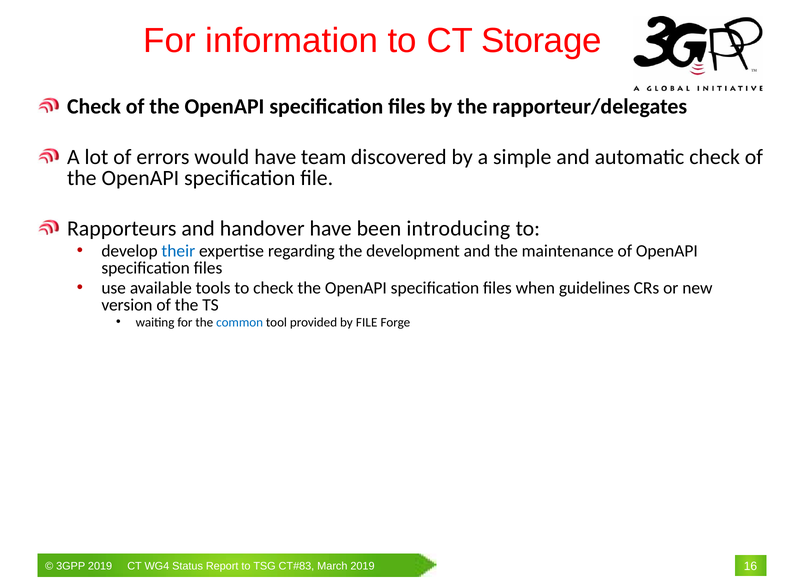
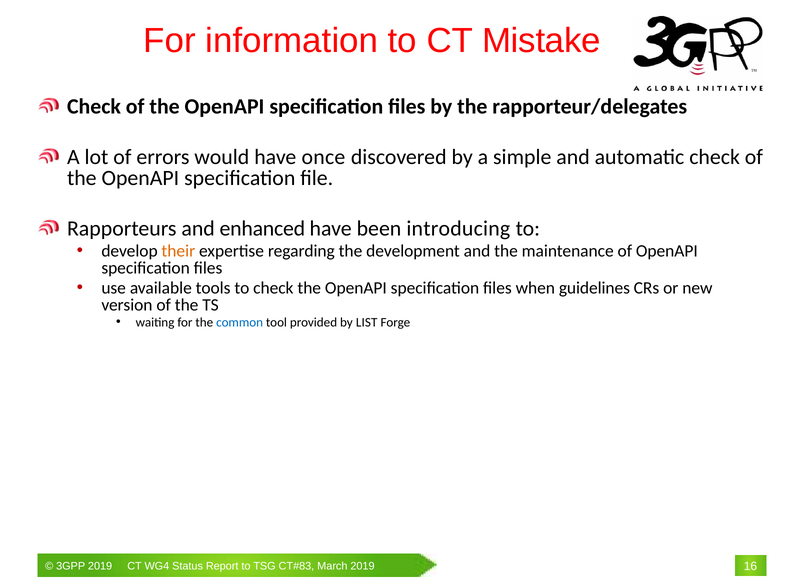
Storage: Storage -> Mistake
team: team -> once
handover: handover -> enhanced
their colour: blue -> orange
by FILE: FILE -> LIST
